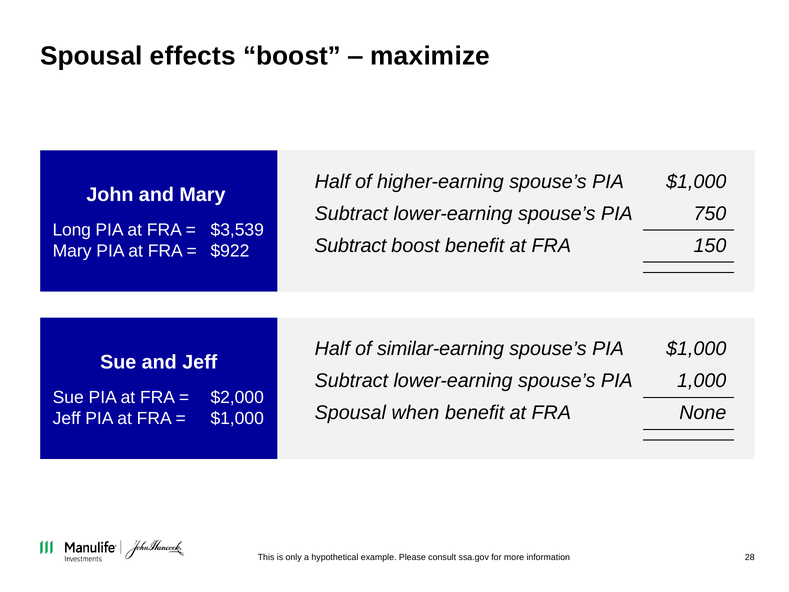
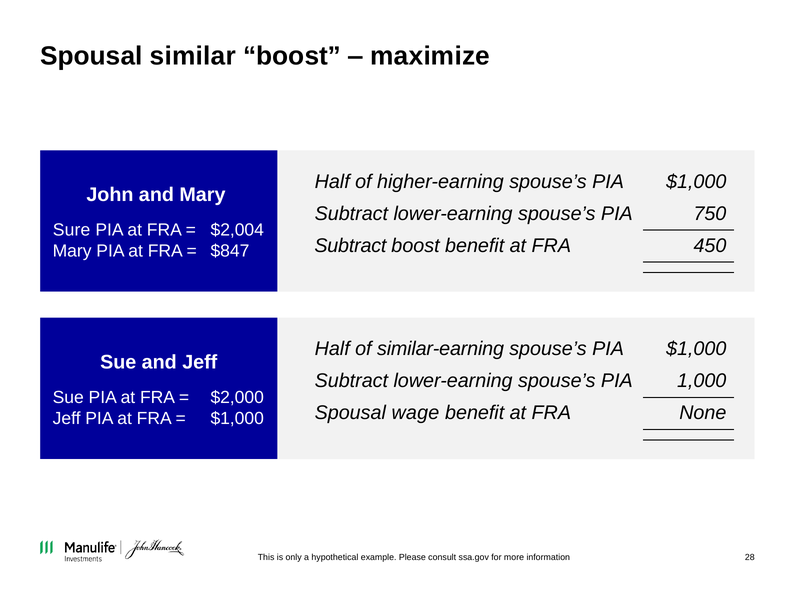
effects: effects -> similar
Long: Long -> Sure
$3,539: $3,539 -> $2,004
150: 150 -> 450
$922: $922 -> $847
when: when -> wage
